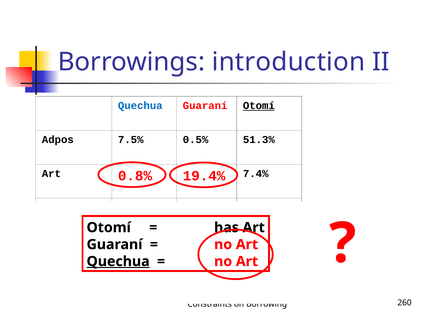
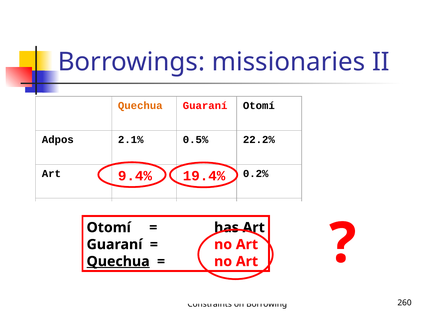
introduction: introduction -> missionaries
Quechua at (140, 106) colour: blue -> orange
Otomí at (259, 106) underline: present -> none
Adpos 7.5%: 7.5% -> 2.1%
51.3%: 51.3% -> 22.2%
Art 0.8%: 0.8% -> 9.4%
7.4%: 7.4% -> 0.2%
